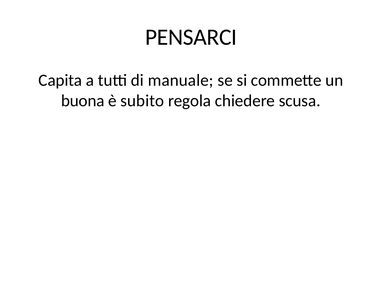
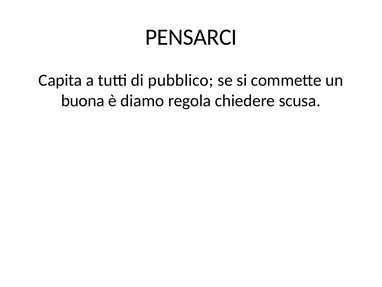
manuale: manuale -> pubblico
subito: subito -> diamo
